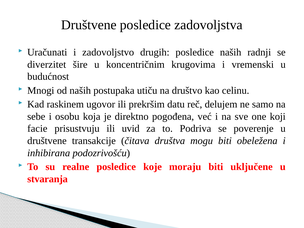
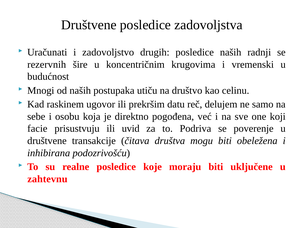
diverzitet: diverzitet -> rezervnih
stvaranja: stvaranja -> zahtevnu
